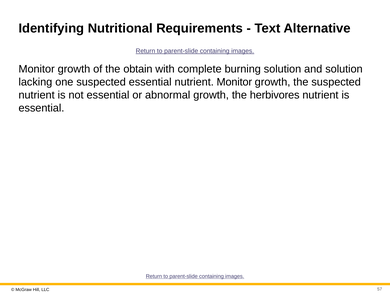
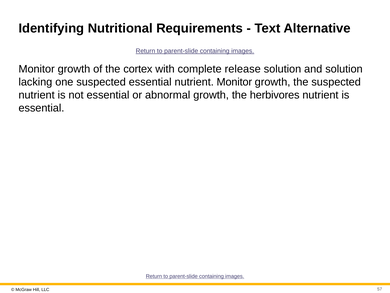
obtain: obtain -> cortex
burning: burning -> release
